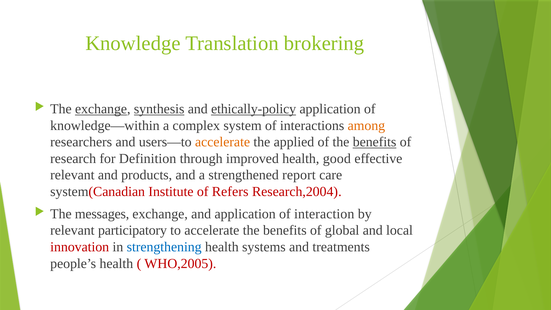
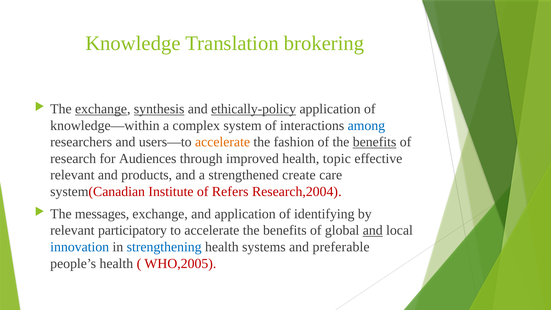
among colour: orange -> blue
applied: applied -> fashion
Definition: Definition -> Audiences
good: good -> topic
report: report -> create
interaction: interaction -> identifying
and at (373, 230) underline: none -> present
innovation colour: red -> blue
treatments: treatments -> preferable
